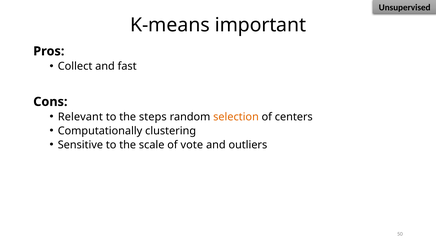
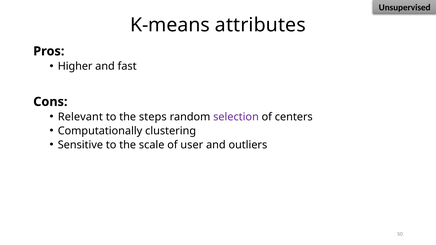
important: important -> attributes
Collect: Collect -> Higher
selection colour: orange -> purple
vote: vote -> user
